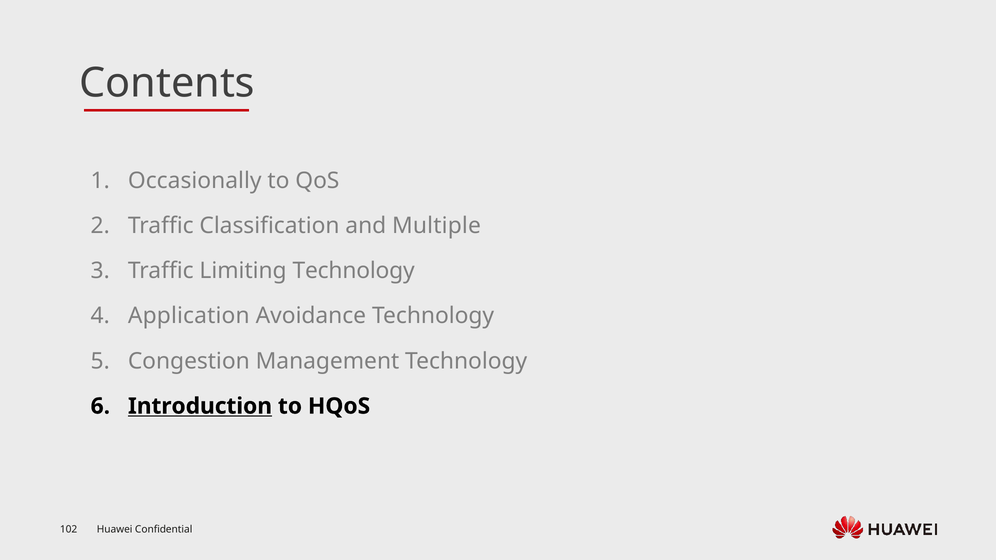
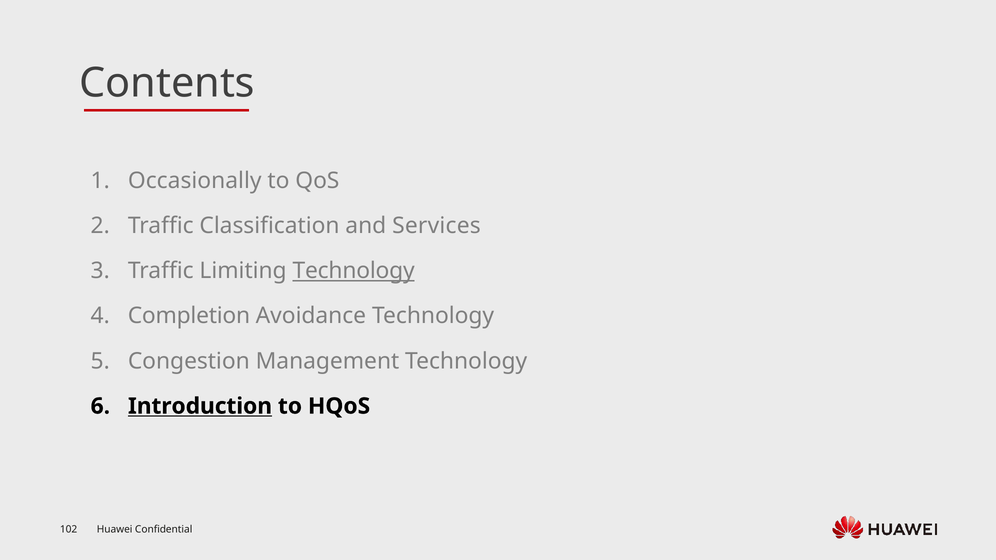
Multiple: Multiple -> Services
Technology at (354, 271) underline: none -> present
Application: Application -> Completion
